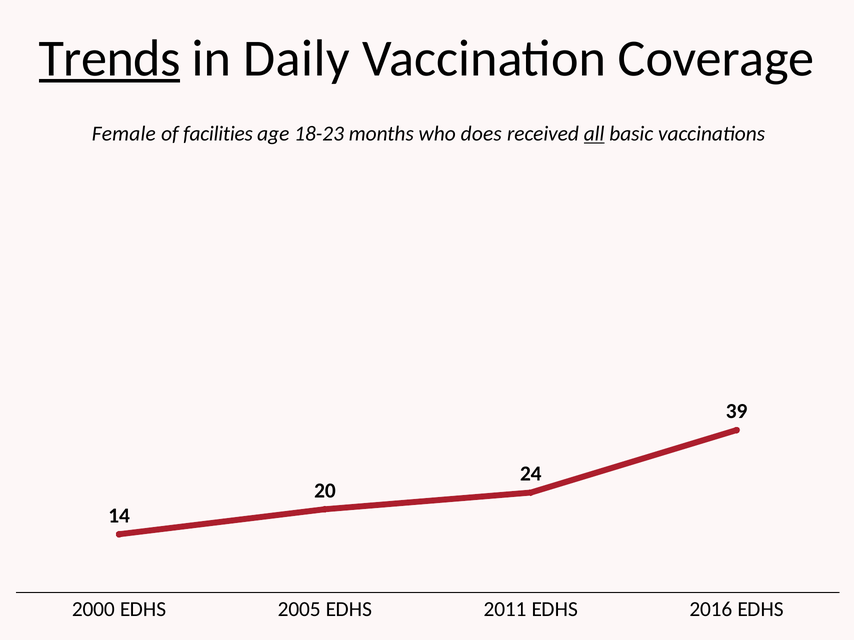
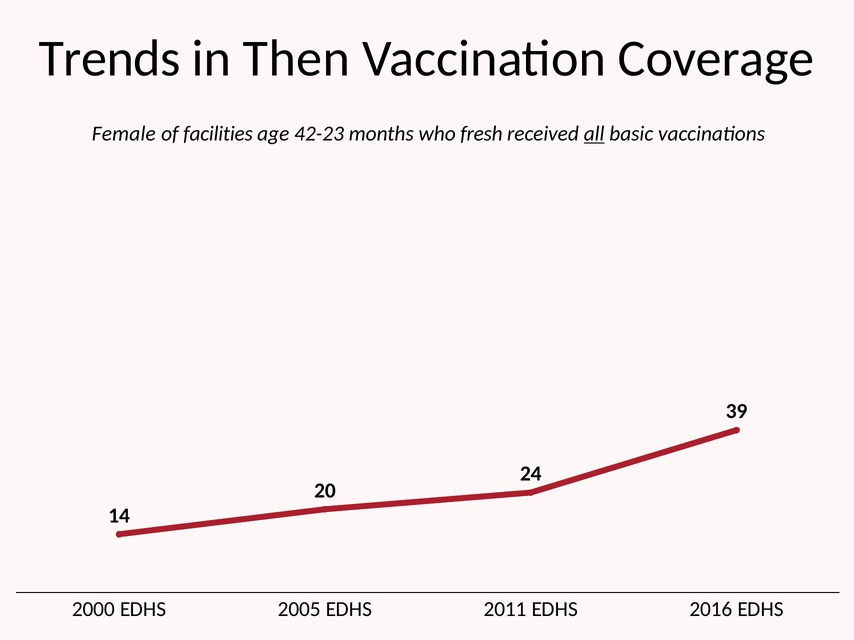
Trends underline: present -> none
Daily: Daily -> Then
18-23: 18-23 -> 42-23
does: does -> fresh
